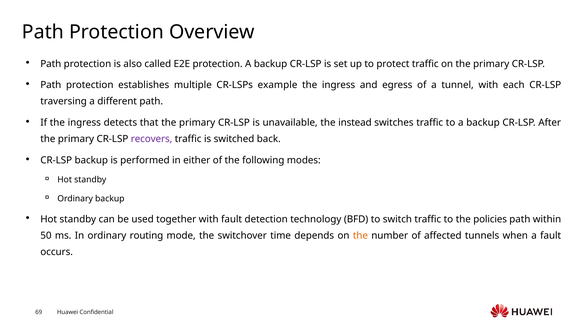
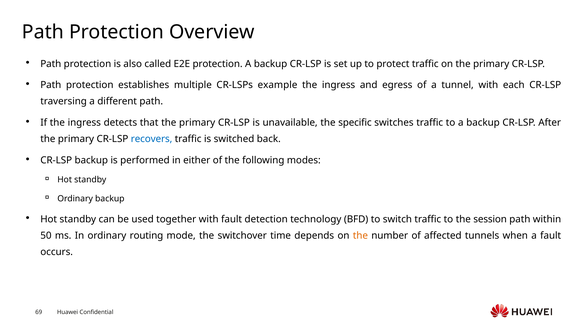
instead: instead -> specific
recovers colour: purple -> blue
policies: policies -> session
